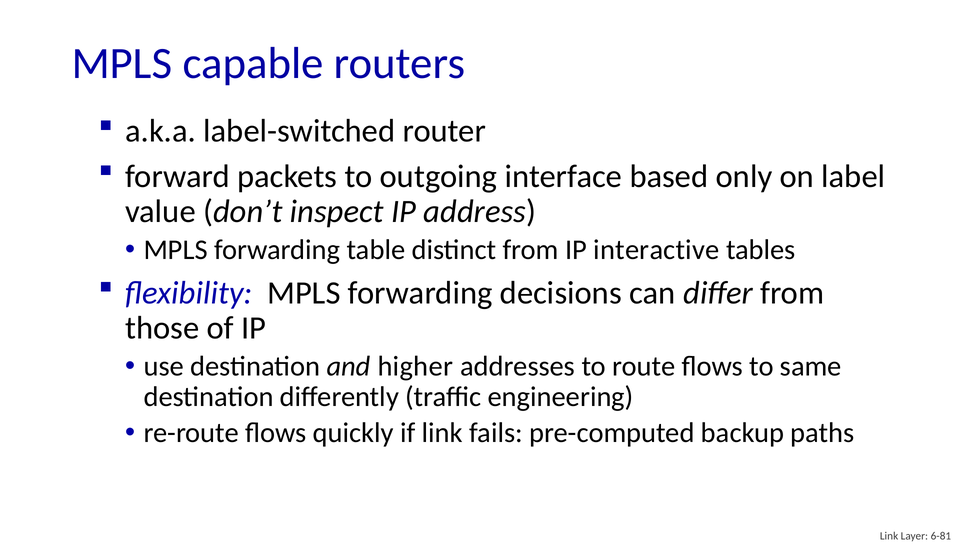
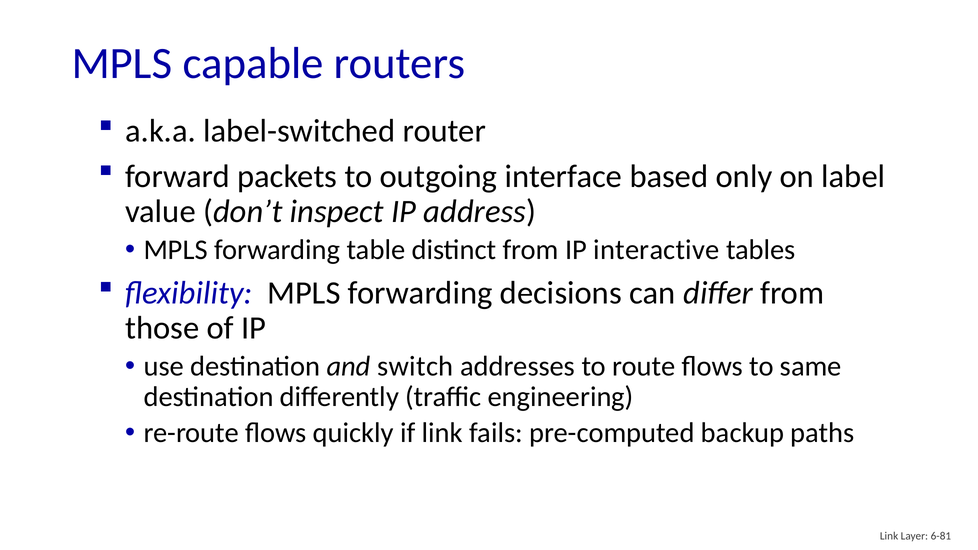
higher: higher -> switch
